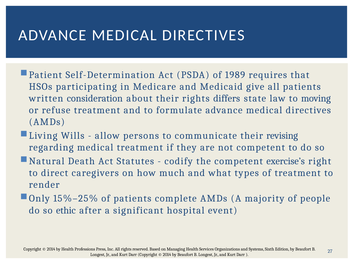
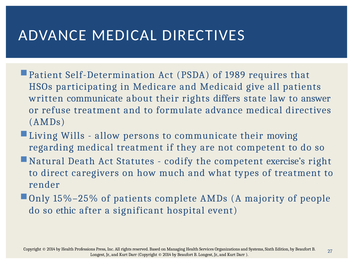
written consideration: consideration -> communicate
moving: moving -> answer
revising: revising -> moving
